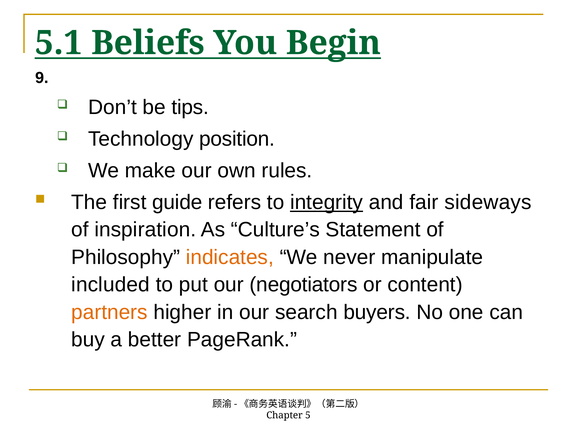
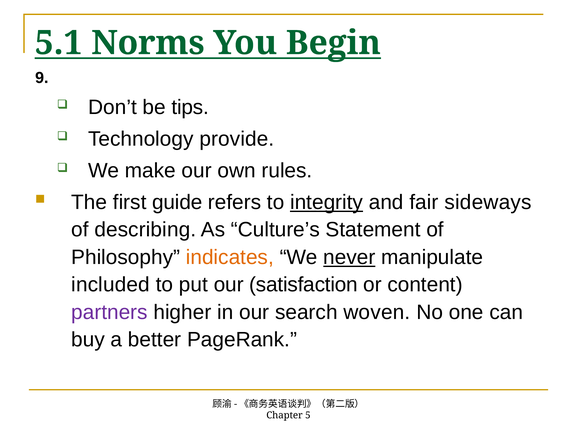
Beliefs: Beliefs -> Norms
position: position -> provide
inspiration: inspiration -> describing
never underline: none -> present
negotiators: negotiators -> satisfaction
partners colour: orange -> purple
buyers: buyers -> woven
